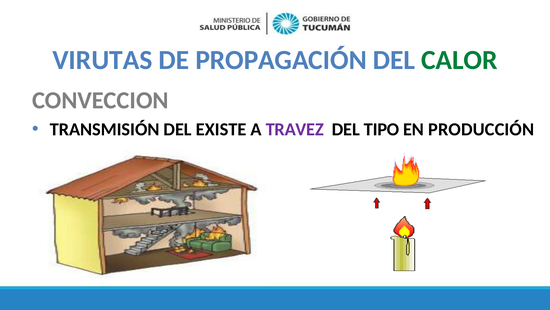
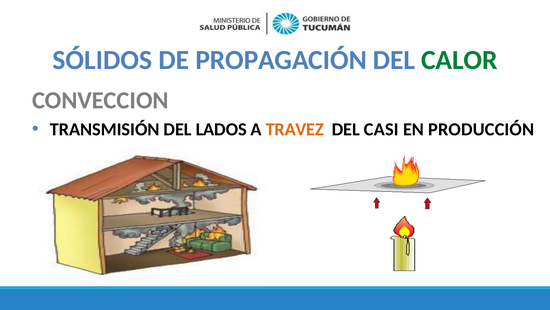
VIRUTAS: VIRUTAS -> SÓLIDOS
EXISTE: EXISTE -> LADOS
TRAVEZ colour: purple -> orange
TIPO: TIPO -> CASI
